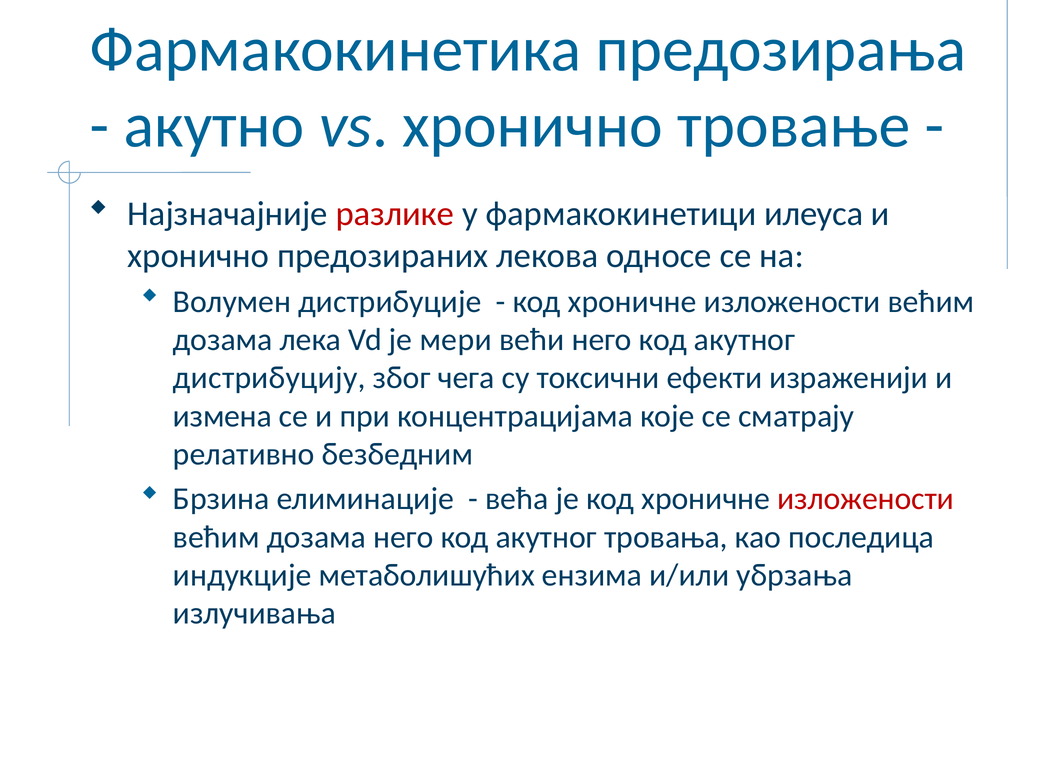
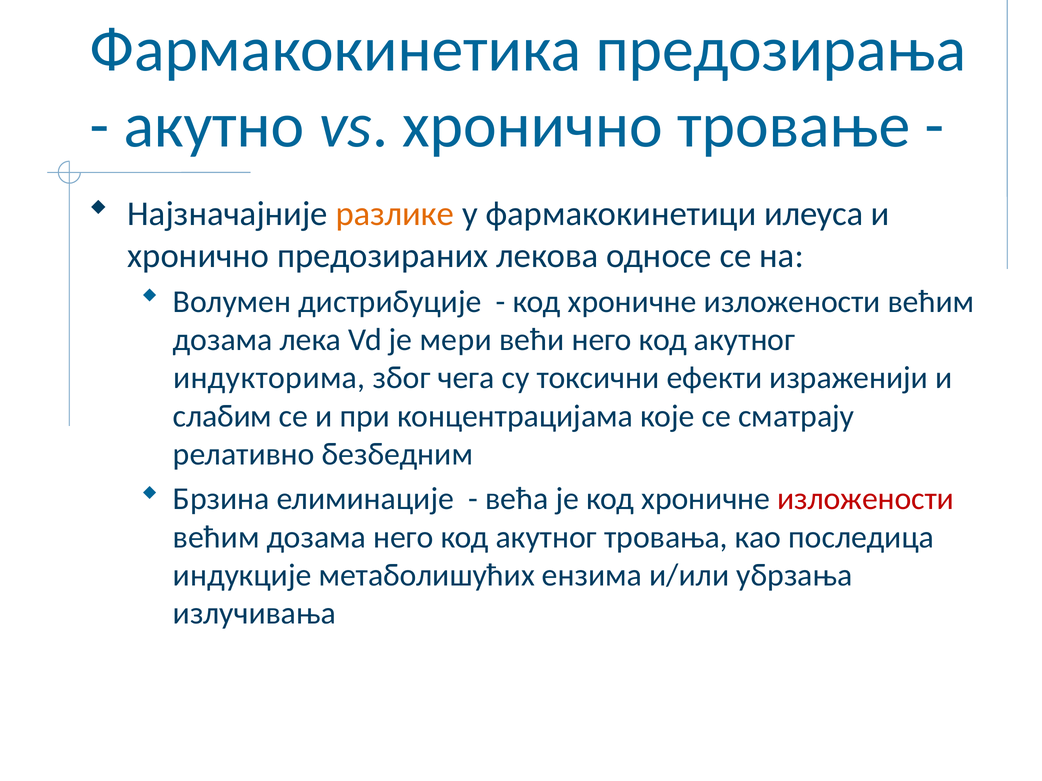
разлике colour: red -> orange
дистрибуцију: дистрибуцију -> индукторима
измена: измена -> слабим
